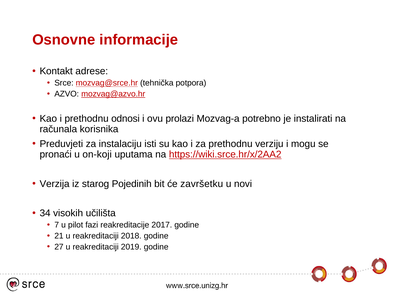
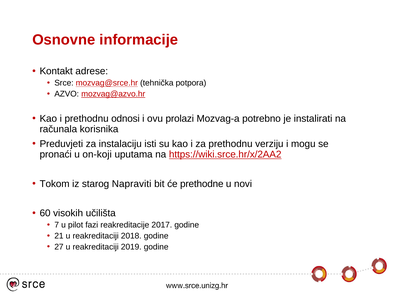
Verzija: Verzija -> Tokom
Pojedinih: Pojedinih -> Napraviti
završetku: završetku -> prethodne
34: 34 -> 60
